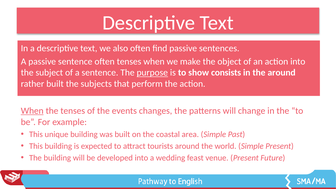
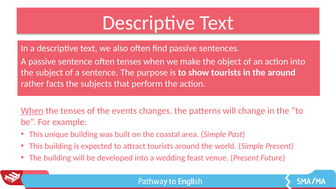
purpose underline: present -> none
show consists: consists -> tourists
rather built: built -> facts
